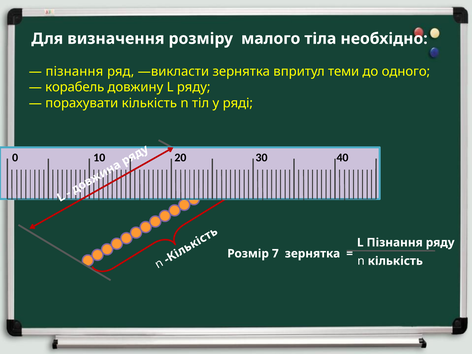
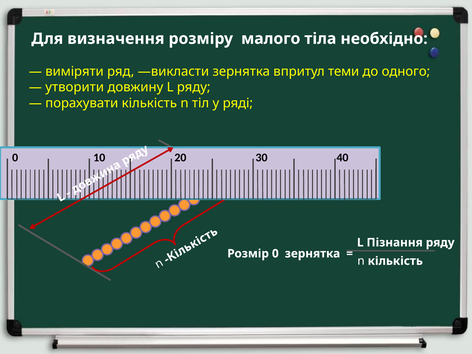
пізнання at (74, 72): пізнання -> виміряти
корабель: корабель -> утворити
Розмір 7: 7 -> 0
